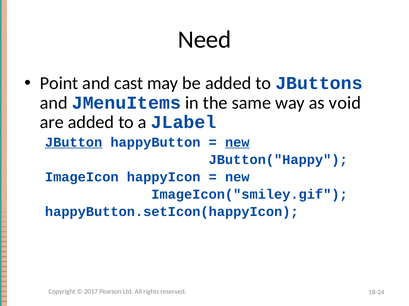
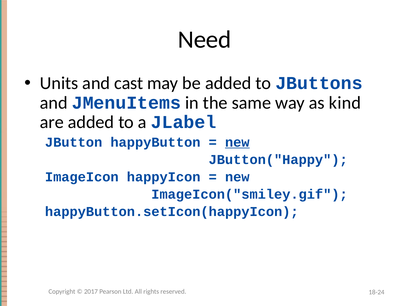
Point: Point -> Units
void: void -> kind
JButton underline: present -> none
